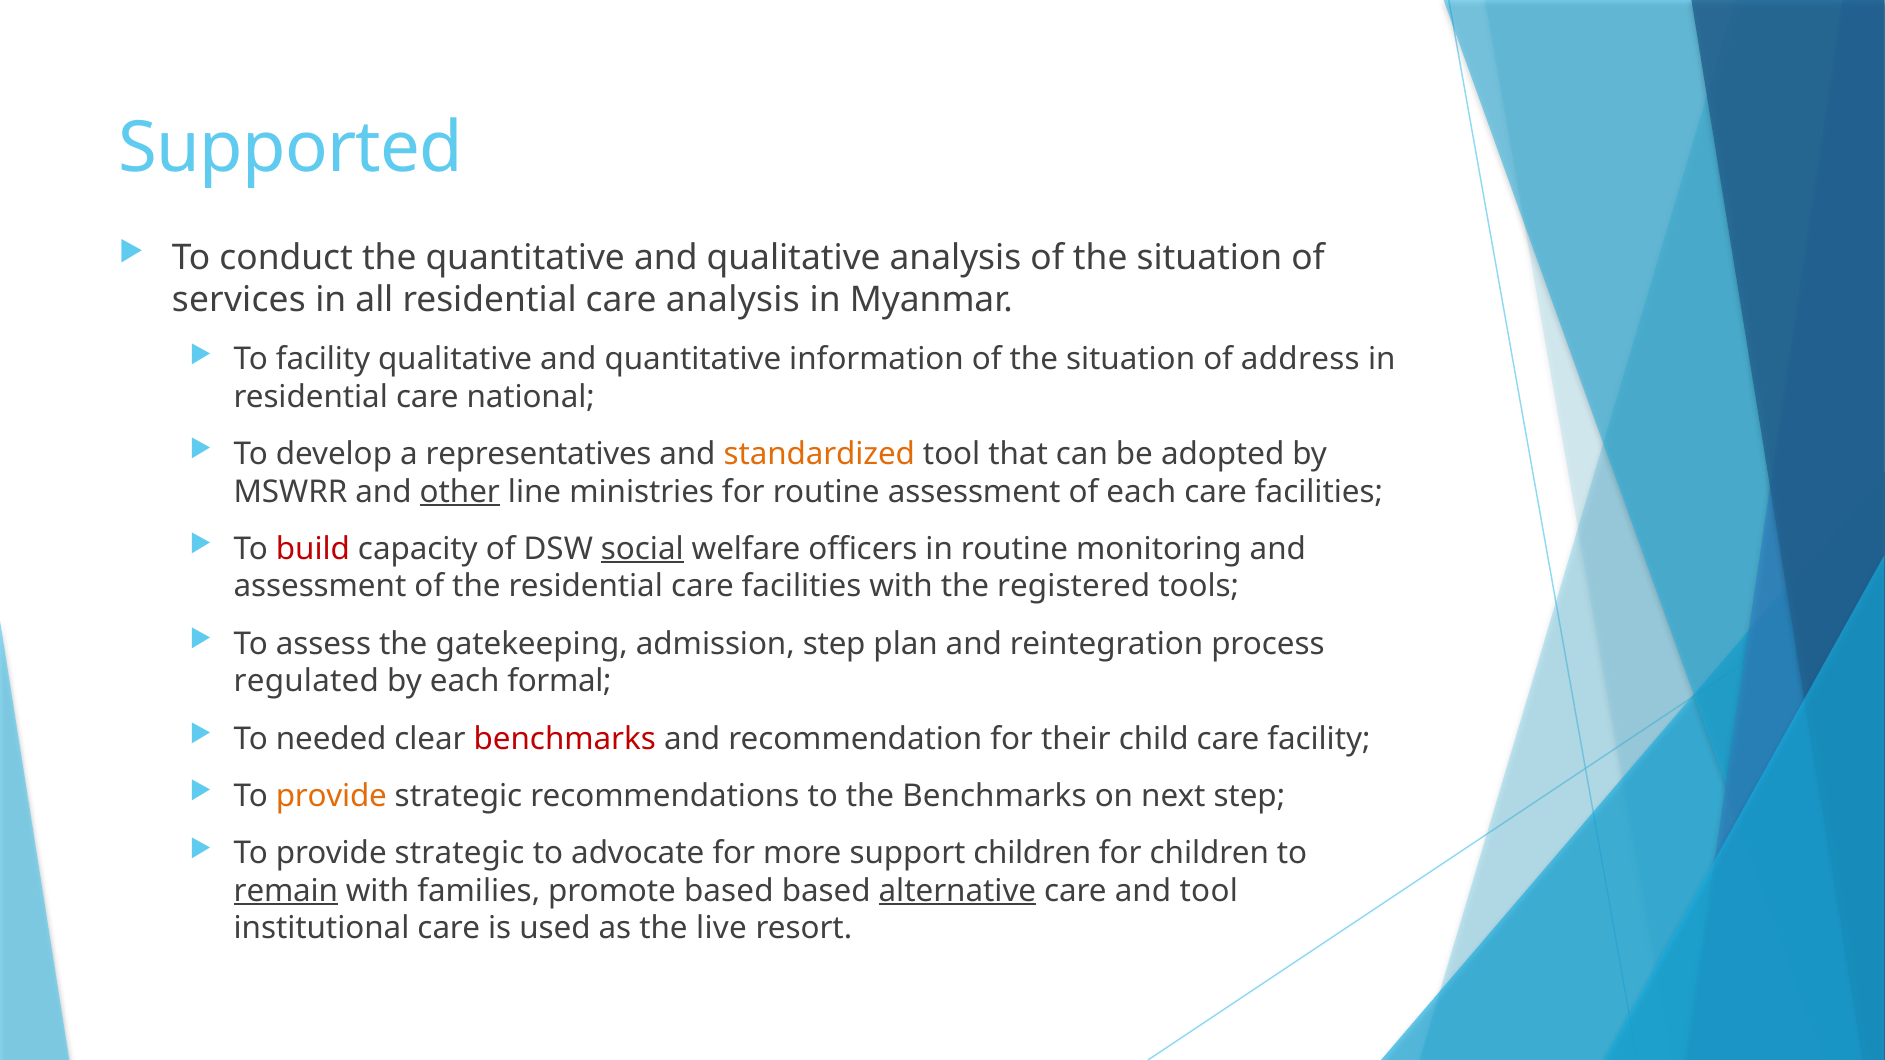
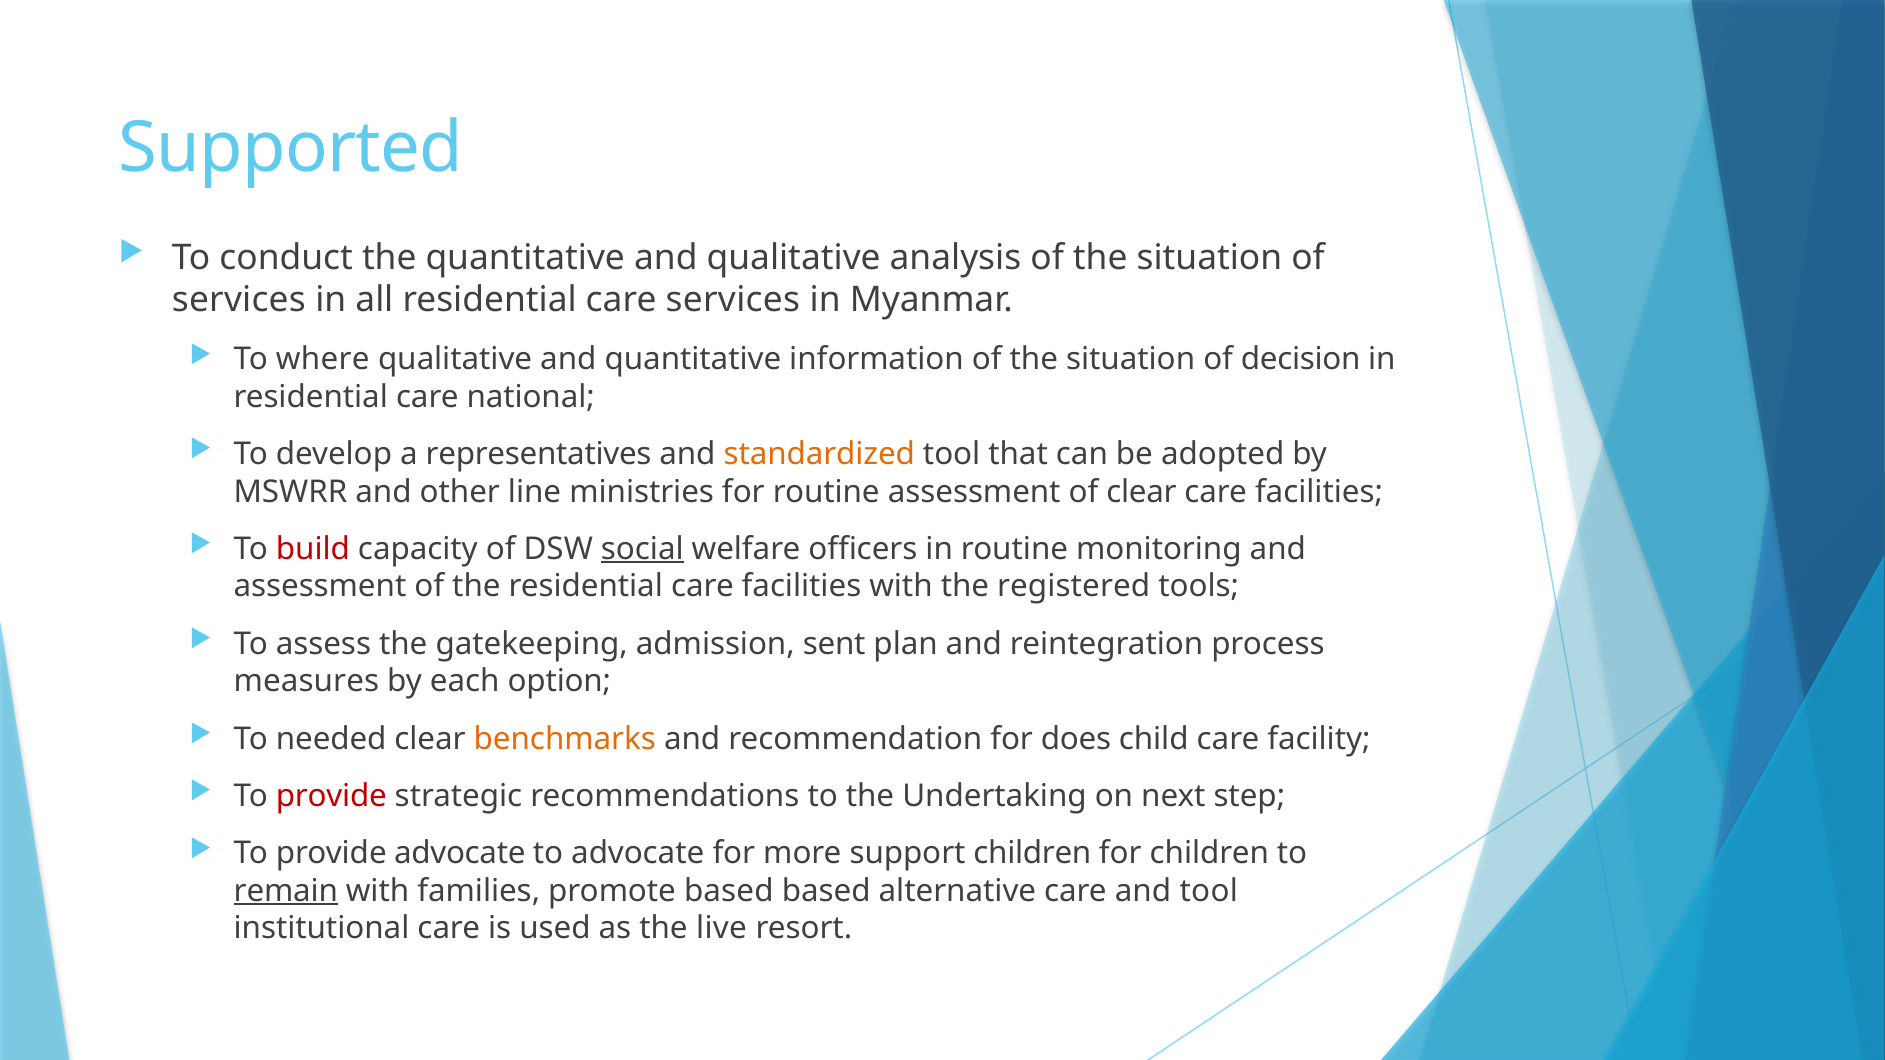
care analysis: analysis -> services
To facility: facility -> where
address: address -> decision
other underline: present -> none
of each: each -> clear
admission step: step -> sent
regulated: regulated -> measures
formal: formal -> option
benchmarks at (565, 739) colour: red -> orange
their: their -> does
provide at (331, 796) colour: orange -> red
the Benchmarks: Benchmarks -> Undertaking
strategic at (460, 853): strategic -> advocate
alternative underline: present -> none
